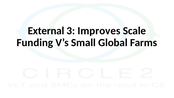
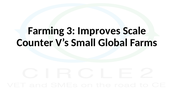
External: External -> Farming
Funding: Funding -> Counter
